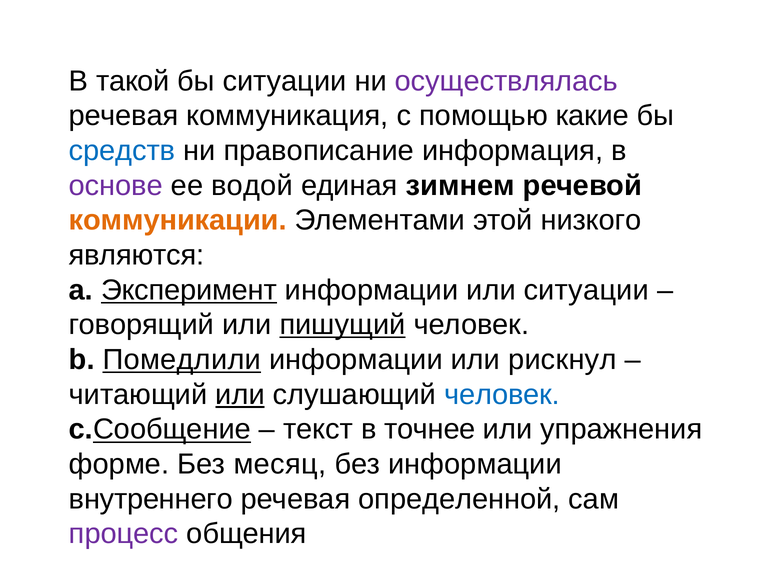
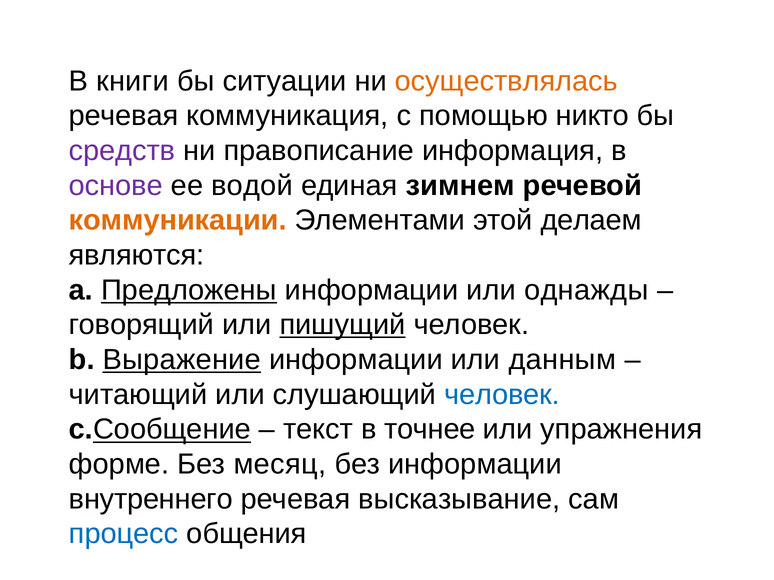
такой: такой -> книги
осуществлялась colour: purple -> orange
какие: какие -> никто
средств colour: blue -> purple
низкого: низкого -> делаем
Эксперимент: Эксперимент -> Предложены
или ситуации: ситуации -> однажды
Помедлили: Помедлили -> Выражение
рискнул: рискнул -> данным
или at (240, 395) underline: present -> none
определенной: определенной -> высказывание
процесс colour: purple -> blue
